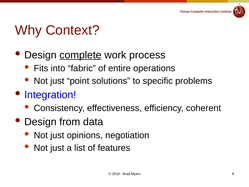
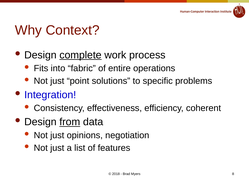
from underline: none -> present
